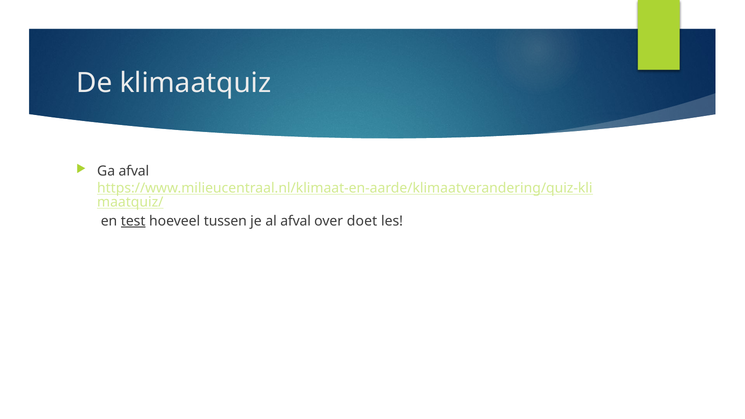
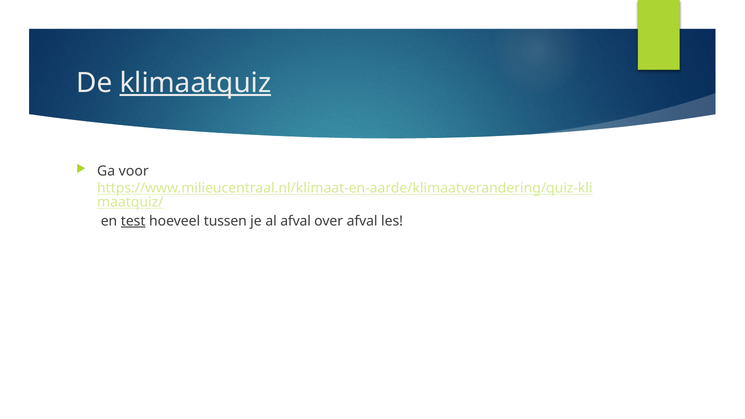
klimaatquiz underline: none -> present
Ga afval: afval -> voor
over doet: doet -> afval
